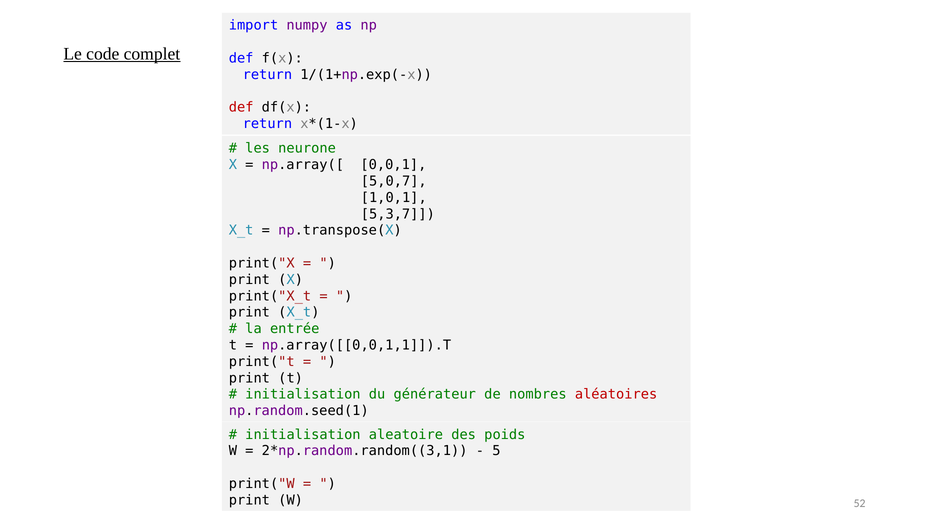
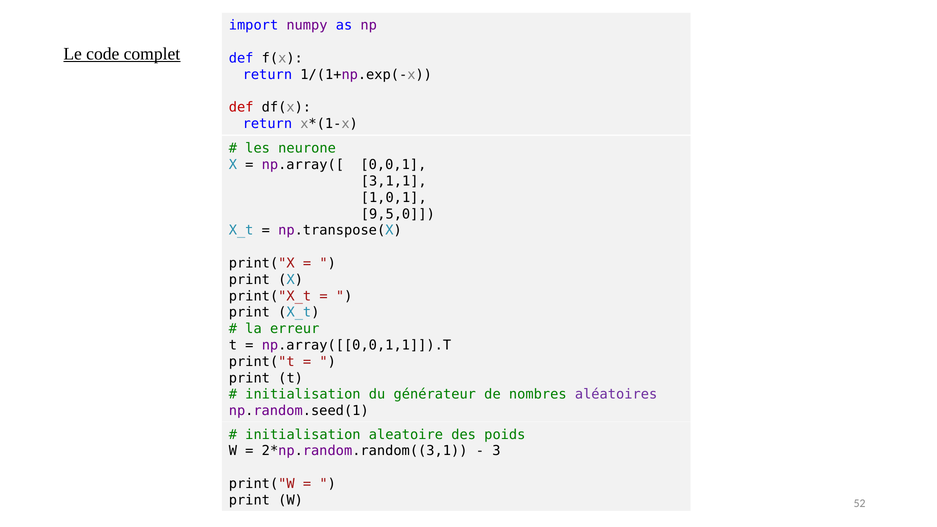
5,0,7: 5,0,7 -> 3,1,1
5,3,7: 5,3,7 -> 9,5,0
entrée: entrée -> erreur
aléatoires colour: red -> purple
5: 5 -> 3
